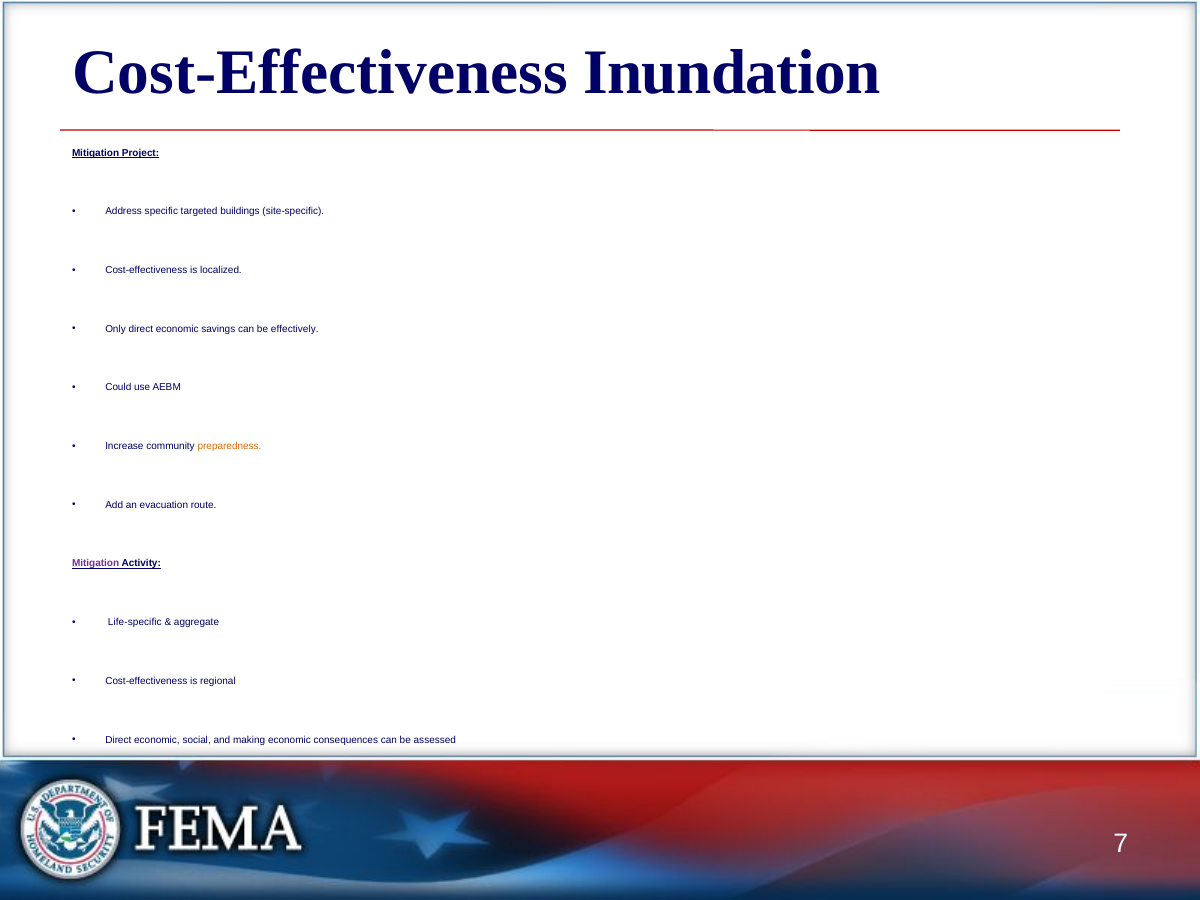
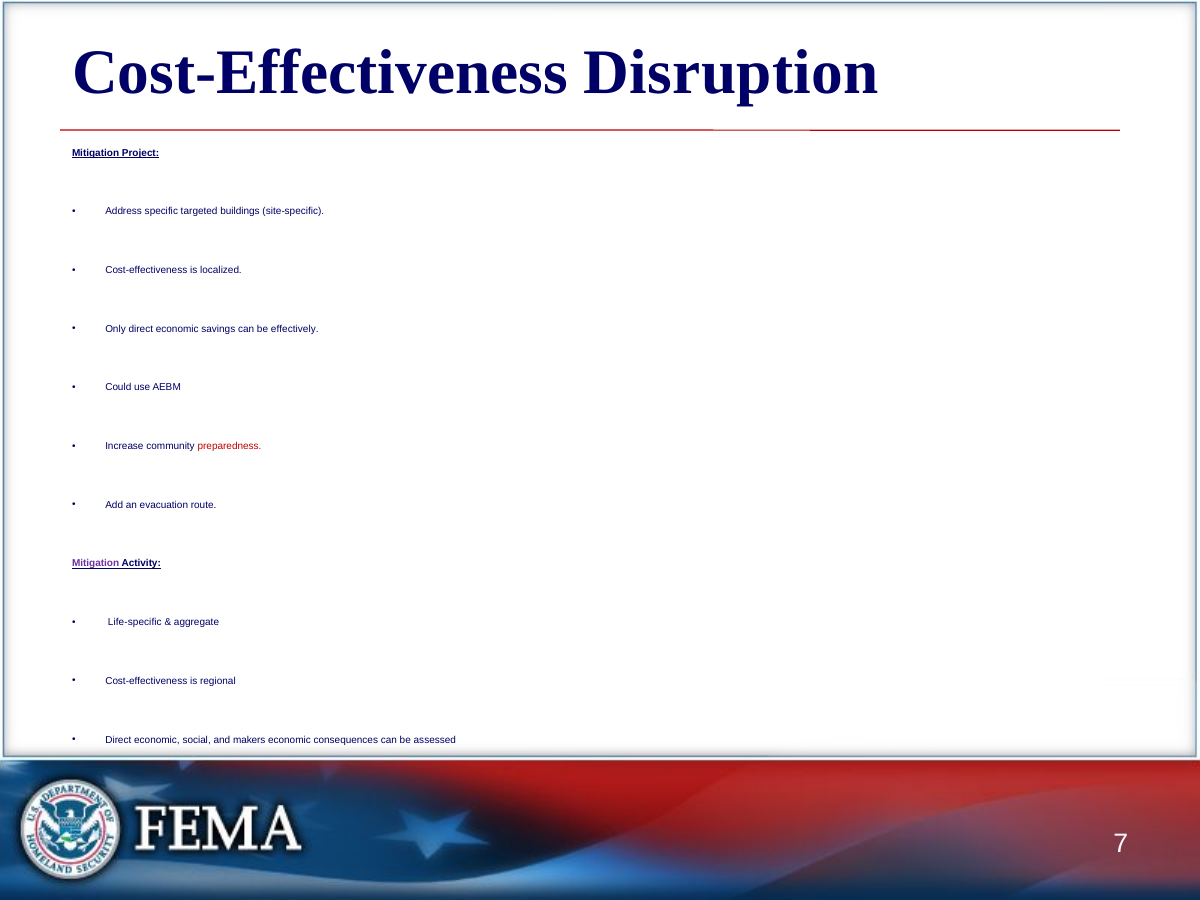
Inundation: Inundation -> Disruption
preparedness colour: orange -> red
making: making -> makers
